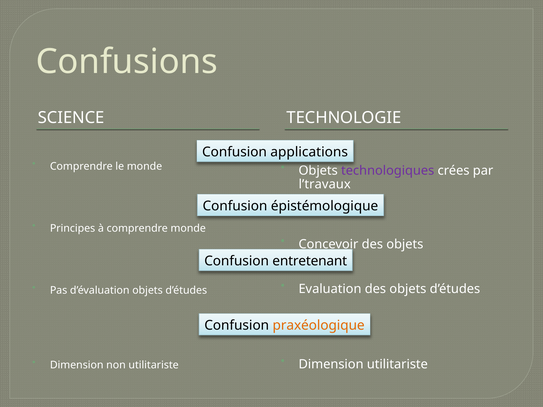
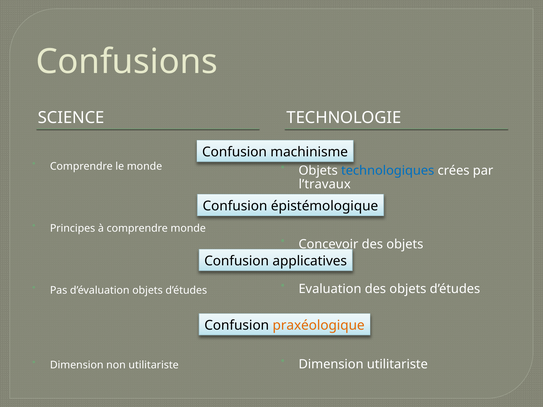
applications: applications -> machinisme
technologiques colour: purple -> blue
entretenant: entretenant -> applicatives
